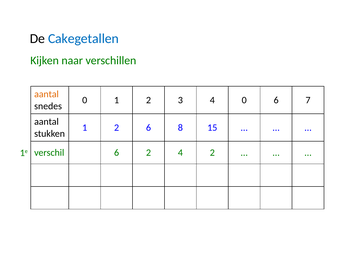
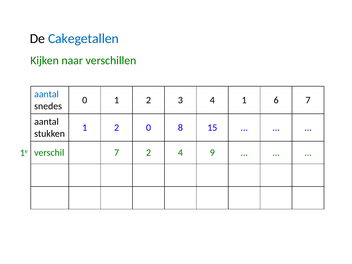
aantal at (47, 94) colour: orange -> blue
4 0: 0 -> 1
2 6: 6 -> 0
verschil 6: 6 -> 7
4 2: 2 -> 9
